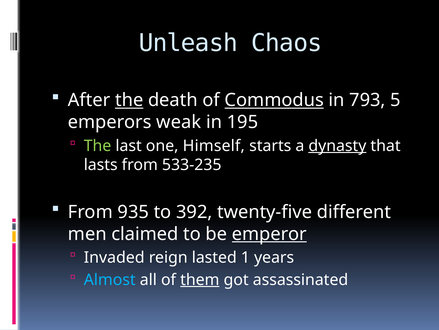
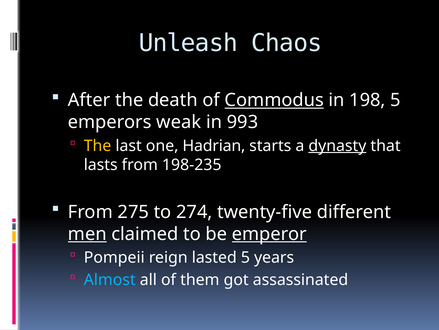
the at (129, 100) underline: present -> none
793: 793 -> 198
195: 195 -> 993
The at (98, 145) colour: light green -> yellow
Himself: Himself -> Hadrian
533-235: 533-235 -> 198-235
935: 935 -> 275
392: 392 -> 274
men underline: none -> present
Invaded: Invaded -> Pompeii
lasted 1: 1 -> 5
them underline: present -> none
